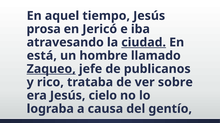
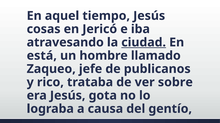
prosa: prosa -> cosas
Zaqueo underline: present -> none
cielo: cielo -> gota
